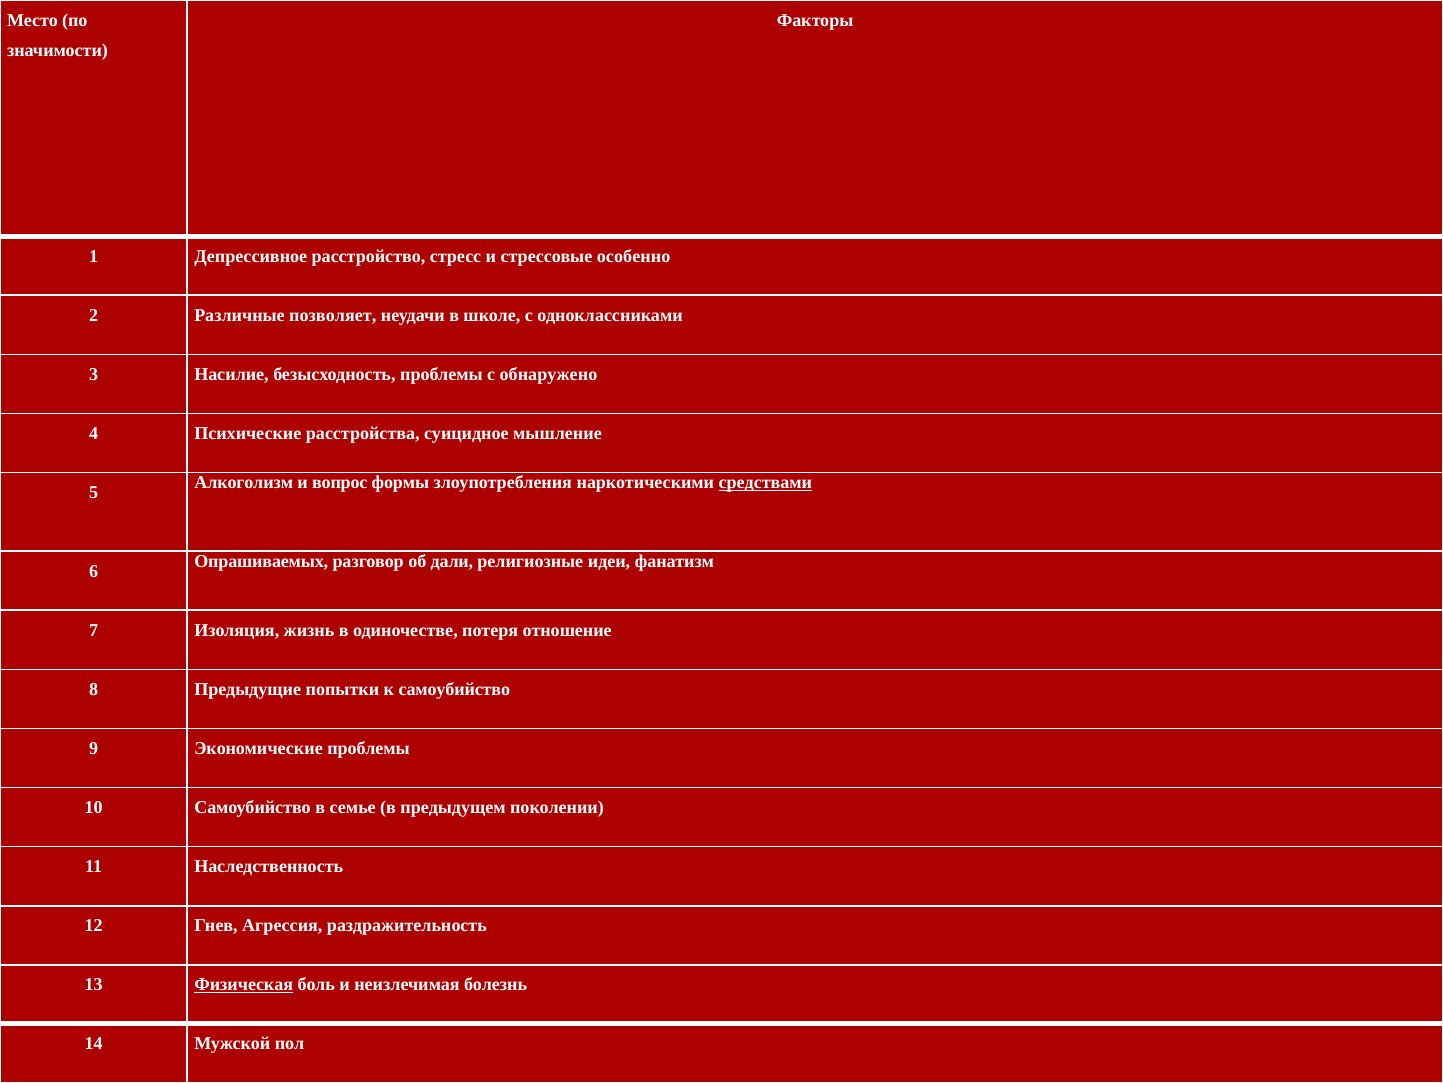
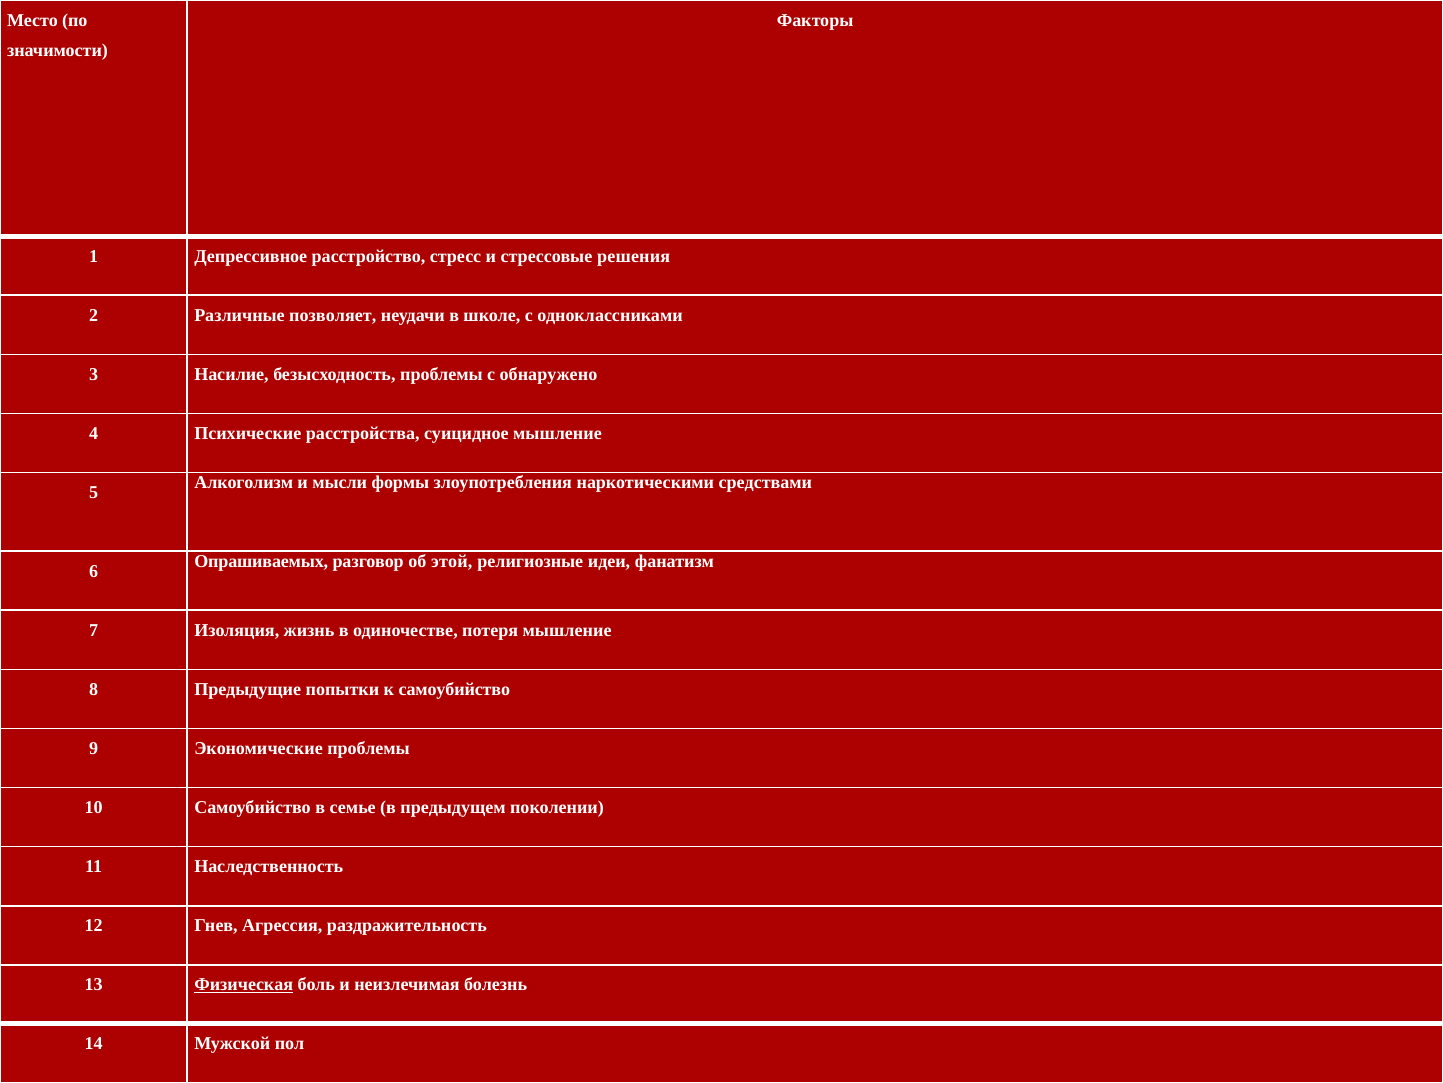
особенно: особенно -> решения
вопрос: вопрос -> мысли
средствами underline: present -> none
дали: дали -> этой
потеря отношение: отношение -> мышление
